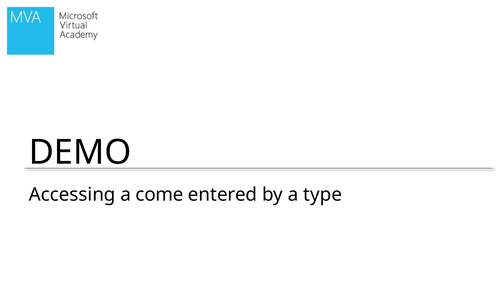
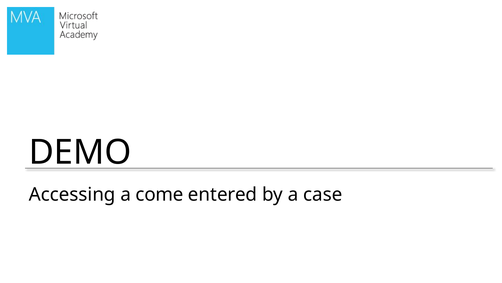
type: type -> case
